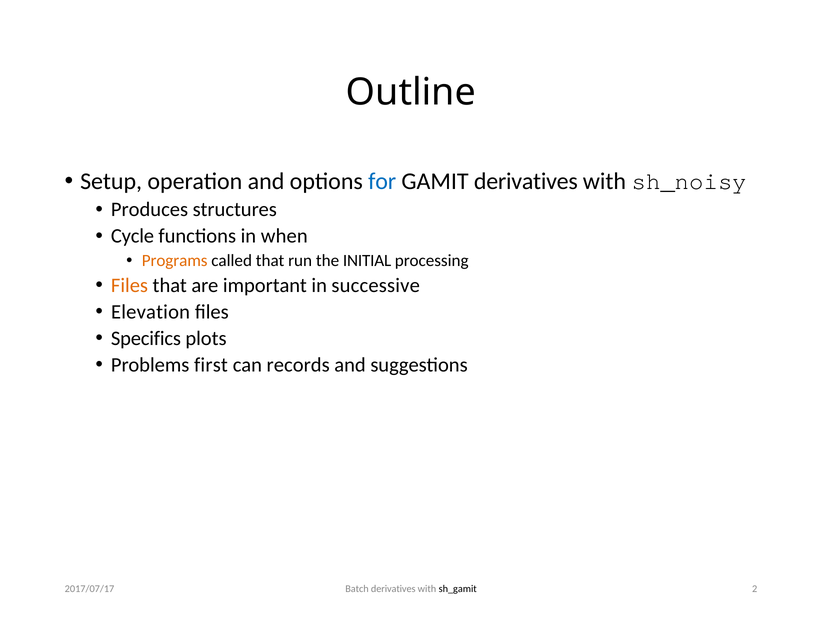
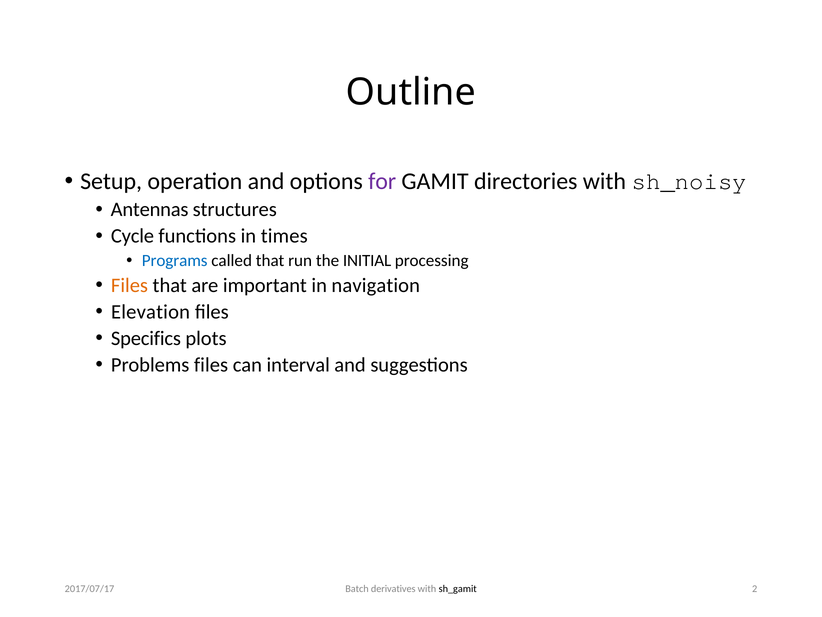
for colour: blue -> purple
GAMIT derivatives: derivatives -> directories
Produces: Produces -> Antennas
when: when -> times
Programs colour: orange -> blue
successive: successive -> navigation
Problems first: first -> files
records: records -> interval
